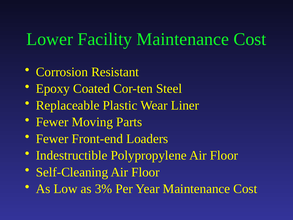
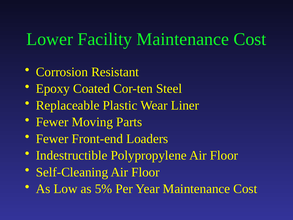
3%: 3% -> 5%
